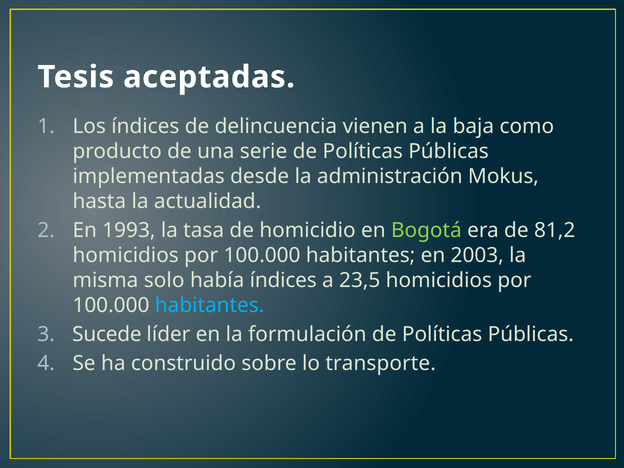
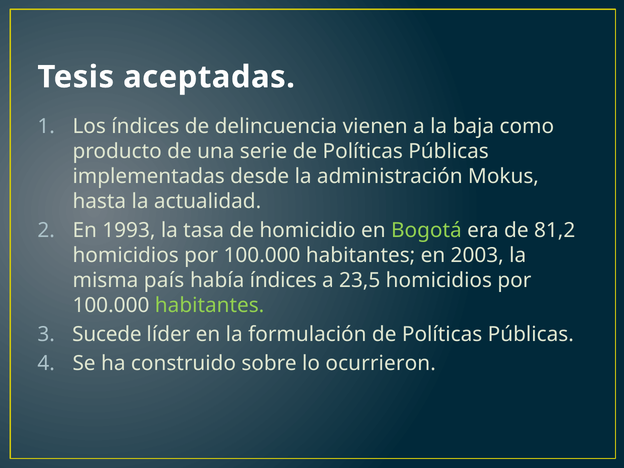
solo: solo -> país
habitantes at (210, 305) colour: light blue -> light green
transporte: transporte -> ocurrieron
